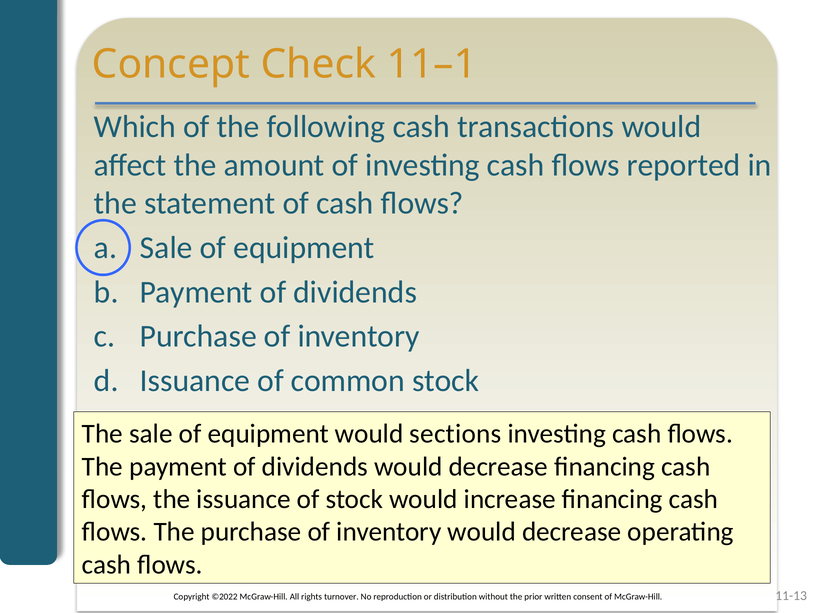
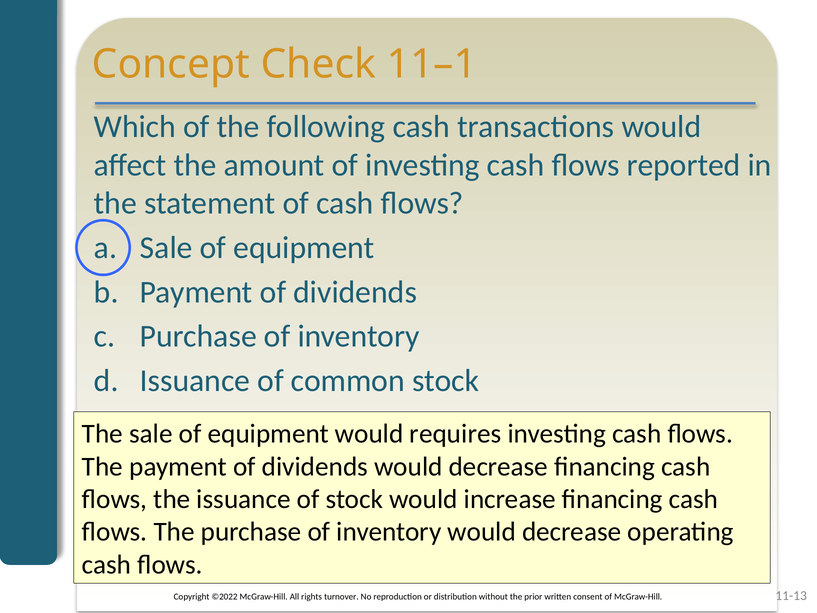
sections: sections -> requires
